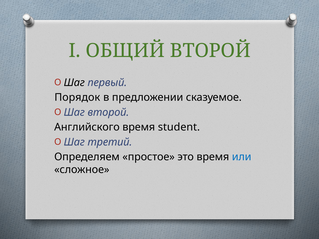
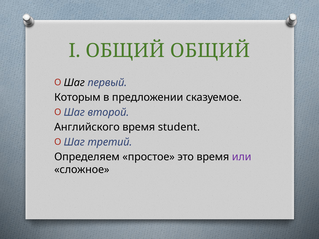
ОБЩИЙ ВТОРОЙ: ВТОРОЙ -> ОБЩИЙ
Порядок: Порядок -> Которым
или colour: blue -> purple
